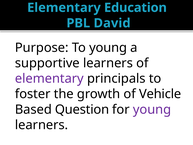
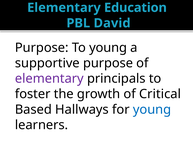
supportive learners: learners -> purpose
Vehicle: Vehicle -> Critical
Question: Question -> Hallways
young at (152, 109) colour: purple -> blue
